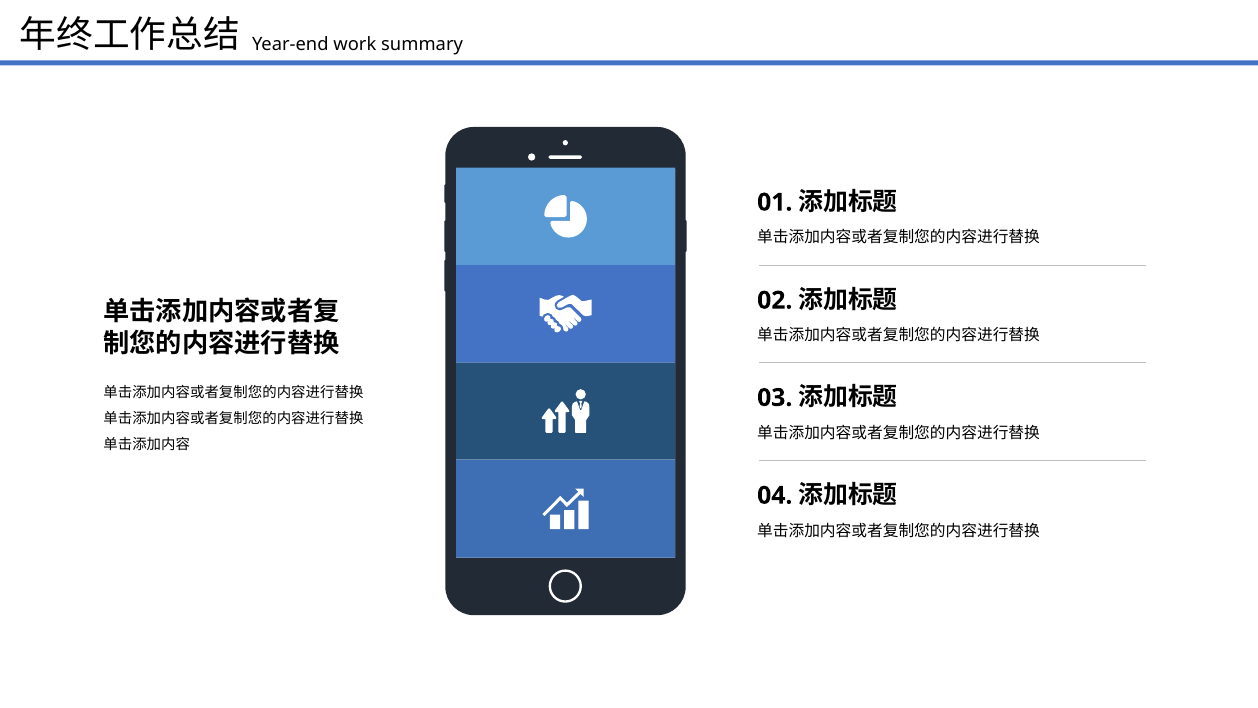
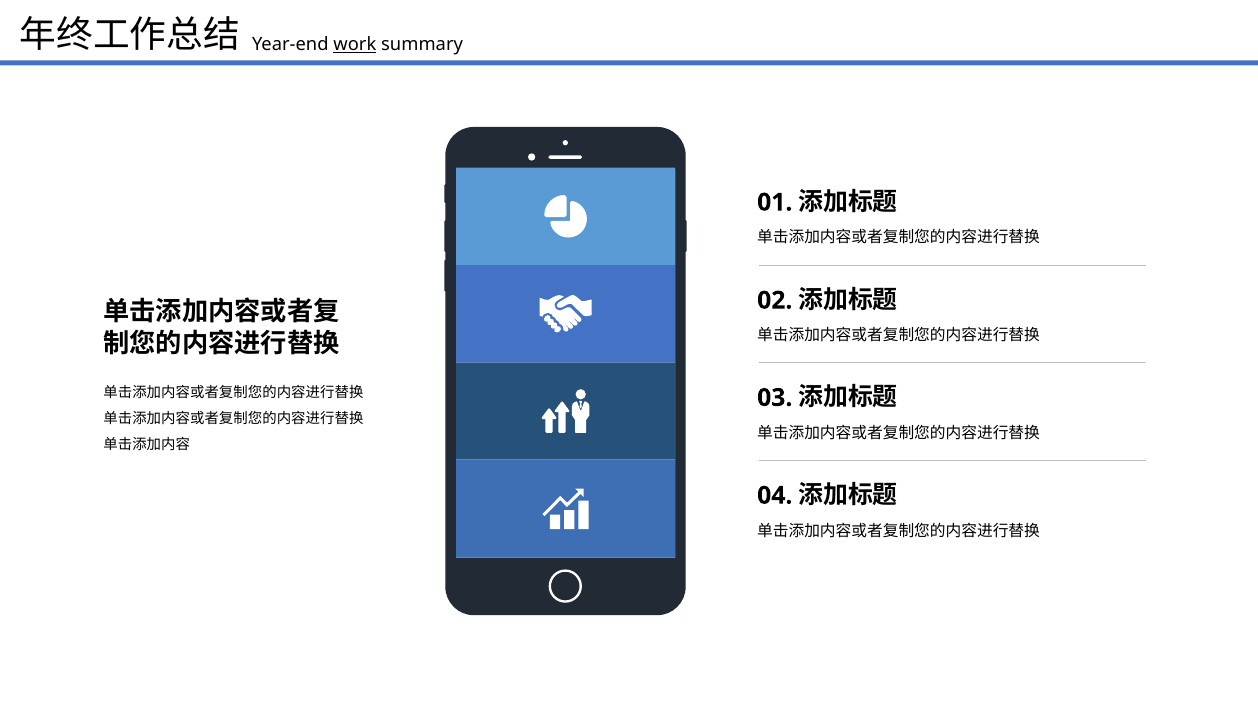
work underline: none -> present
